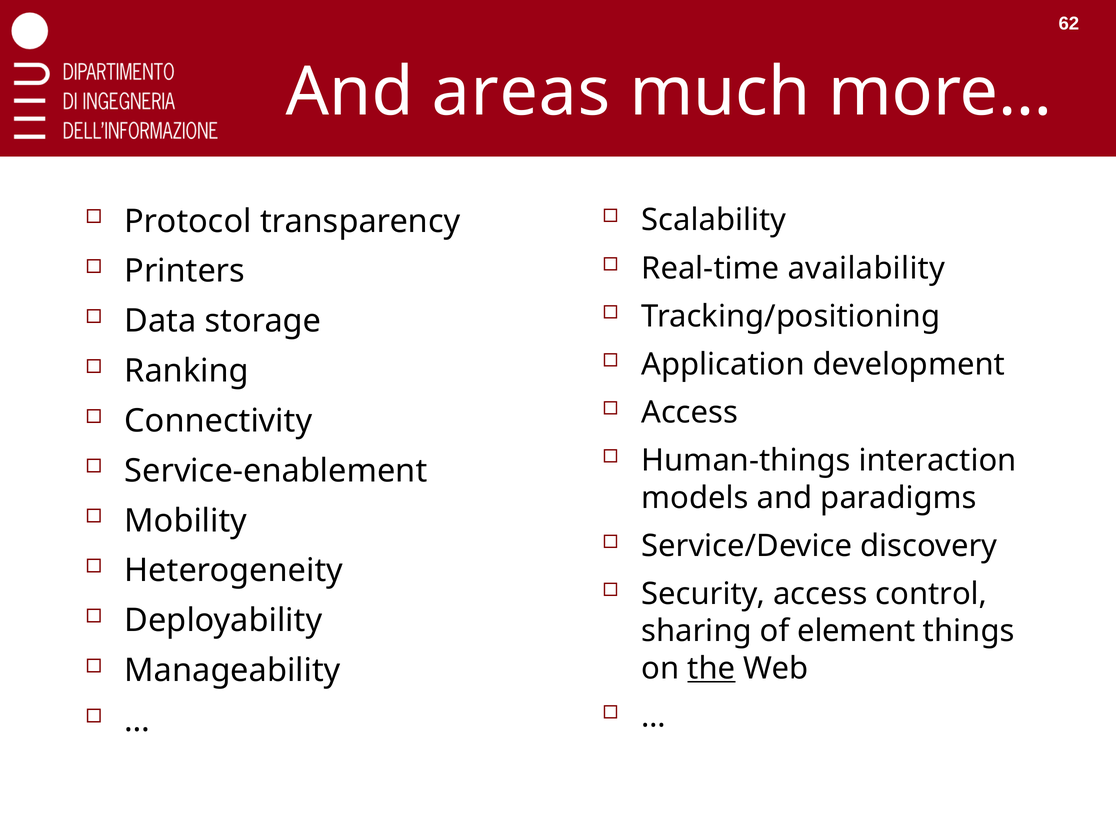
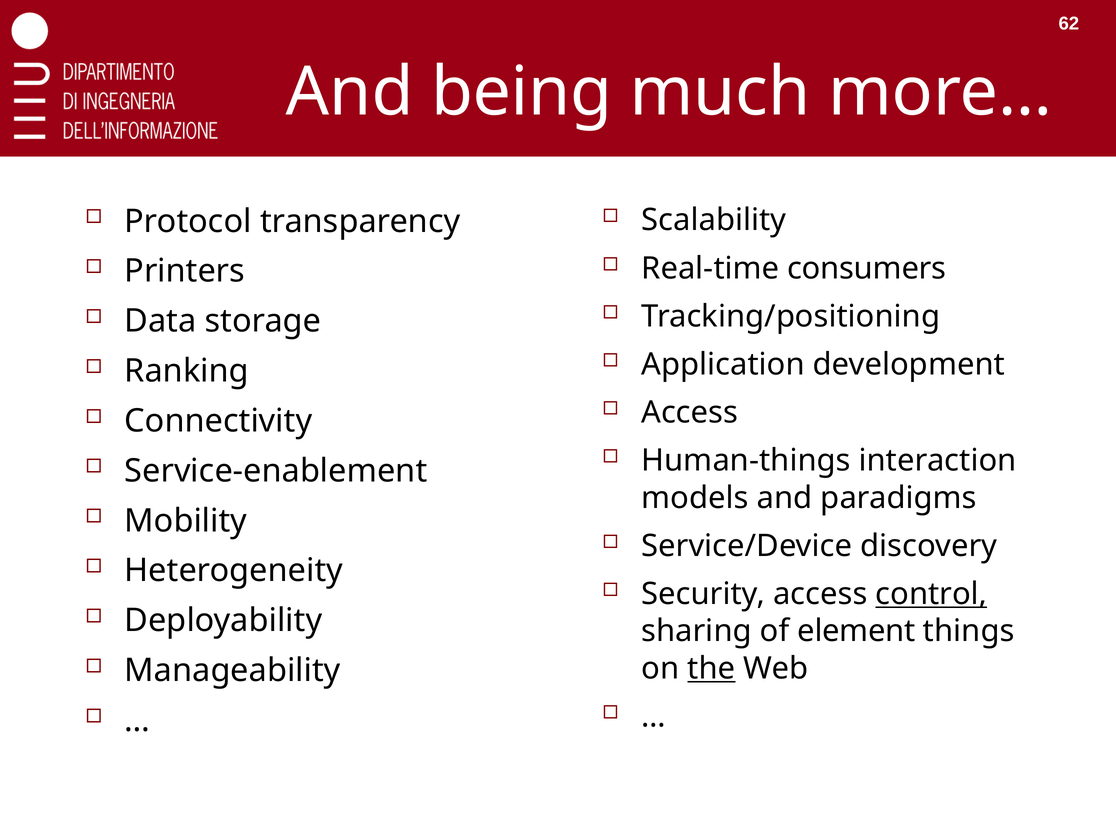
areas: areas -> being
availability: availability -> consumers
control underline: none -> present
